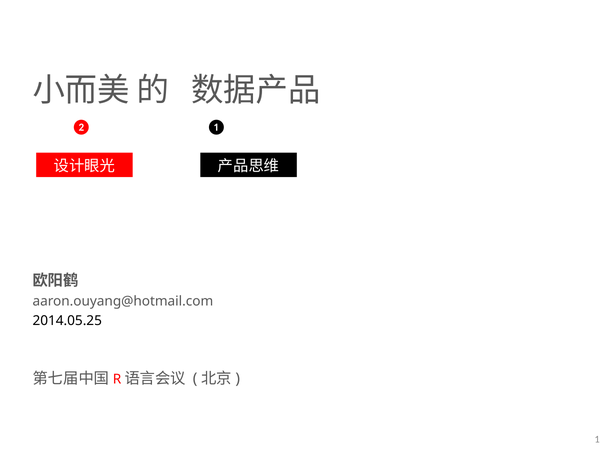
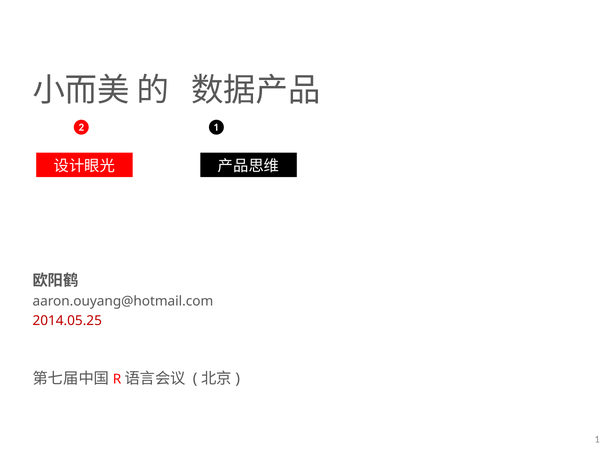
2014.05.25 colour: black -> red
